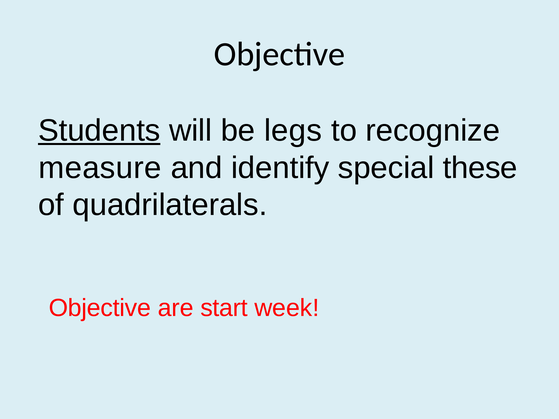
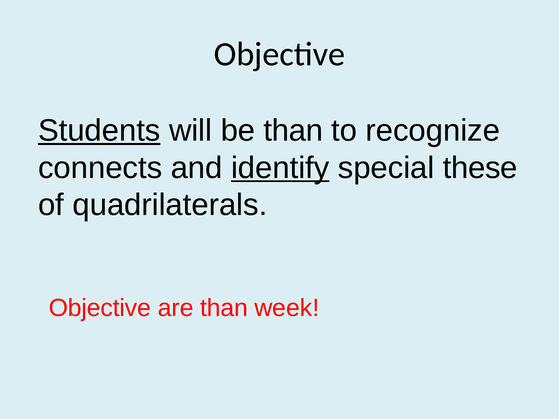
be legs: legs -> than
measure: measure -> connects
identify underline: none -> present
are start: start -> than
